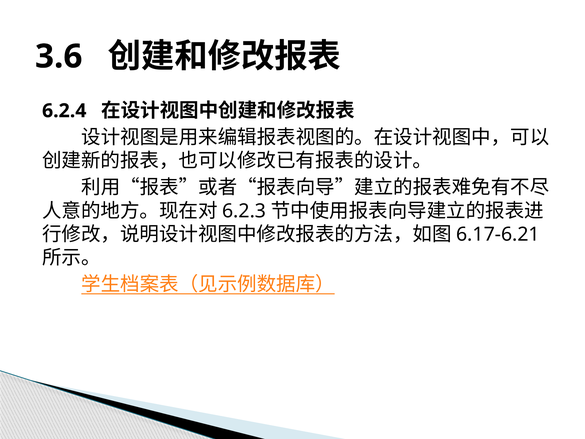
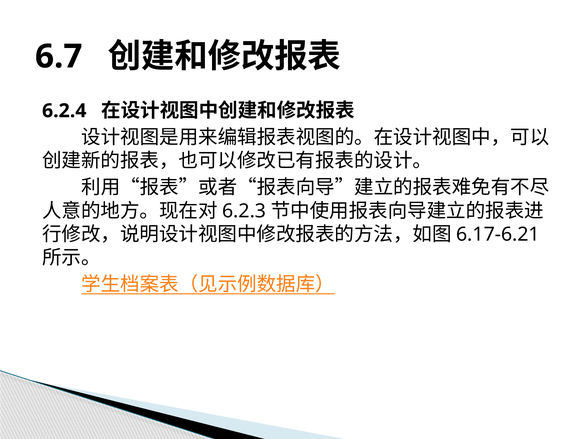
3.6: 3.6 -> 6.7
